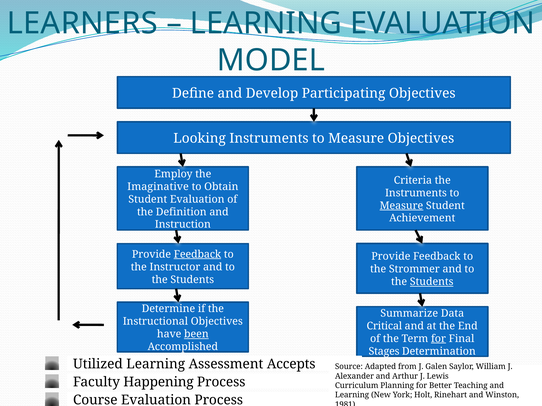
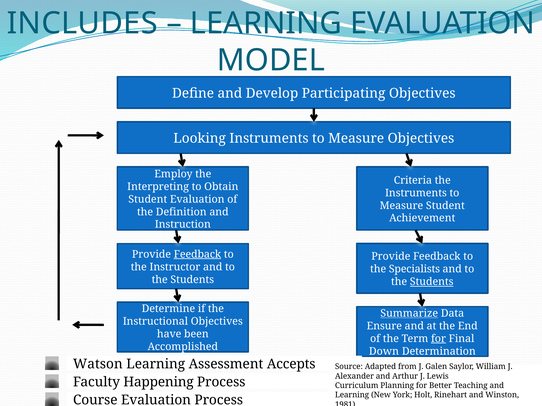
LEARNERS: LEARNERS -> INCLUDES
Imaginative: Imaginative -> Interpreting
Measure at (401, 206) underline: present -> none
Strommer: Strommer -> Specialists
Summarize underline: none -> present
Critical: Critical -> Ensure
been underline: present -> none
Stages: Stages -> Down
Utilized: Utilized -> Watson
